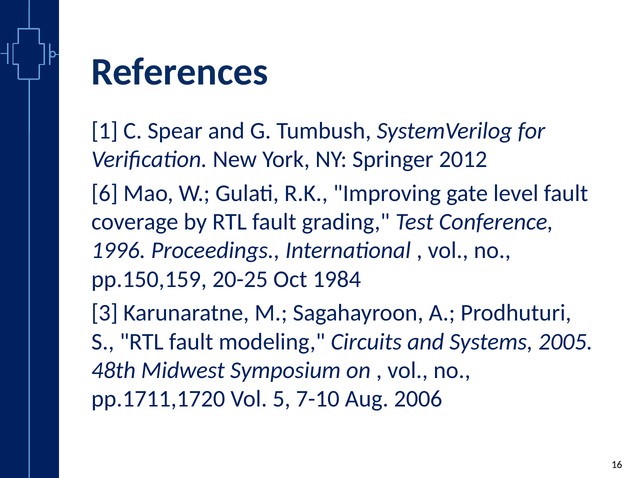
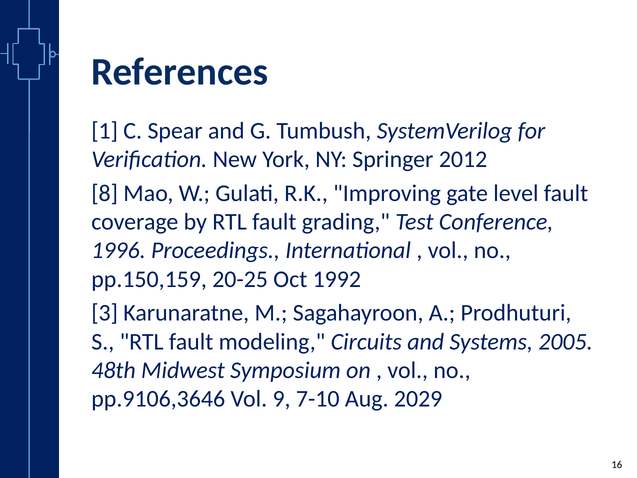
6: 6 -> 8
1984: 1984 -> 1992
pp.1711,1720: pp.1711,1720 -> pp.9106,3646
5: 5 -> 9
2006: 2006 -> 2029
